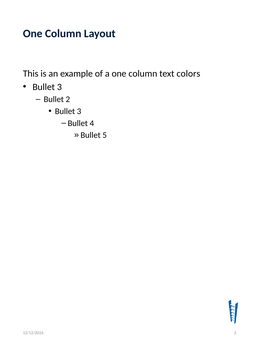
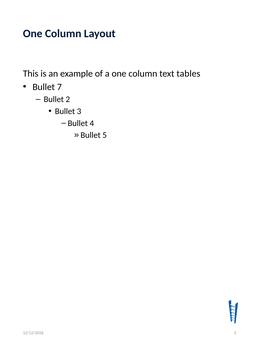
colors: colors -> tables
3 at (59, 87): 3 -> 7
